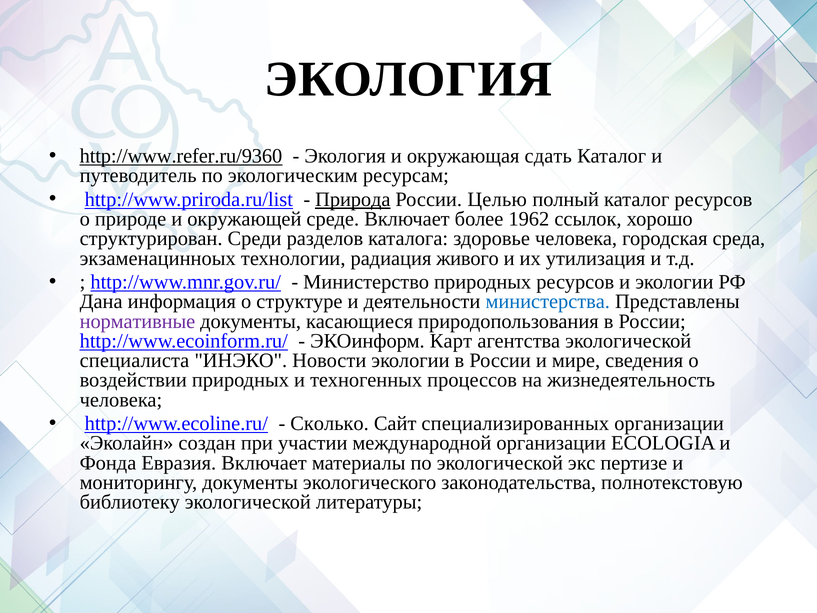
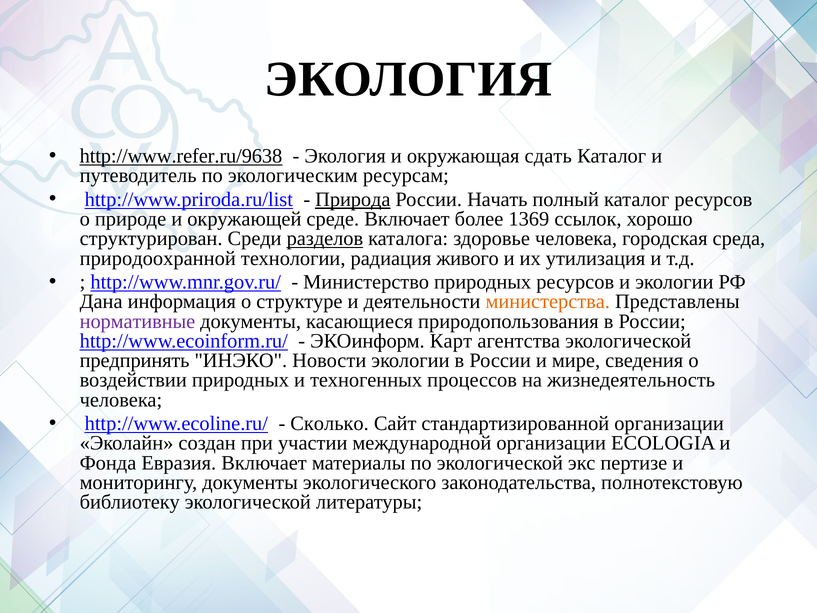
http://www.refer.ru/9360: http://www.refer.ru/9360 -> http://www.refer.ru/9638
Целью: Целью -> Начать
1962: 1962 -> 1369
разделов underline: none -> present
экзаменацинноых: экзаменацинноых -> природоохранной
министерства colour: blue -> orange
специалиста: специалиста -> предпринять
специализированных: специализированных -> стандартизированной
